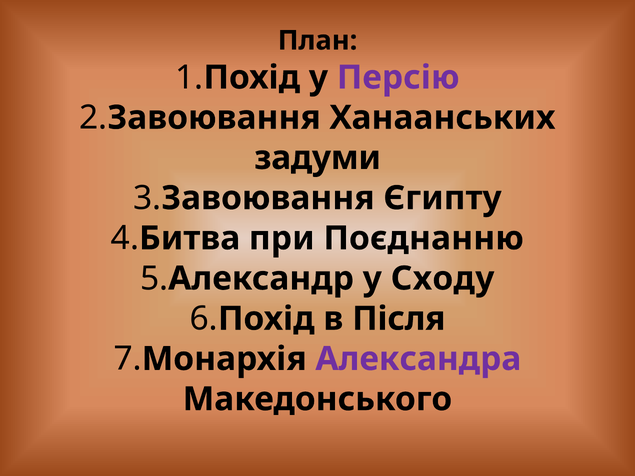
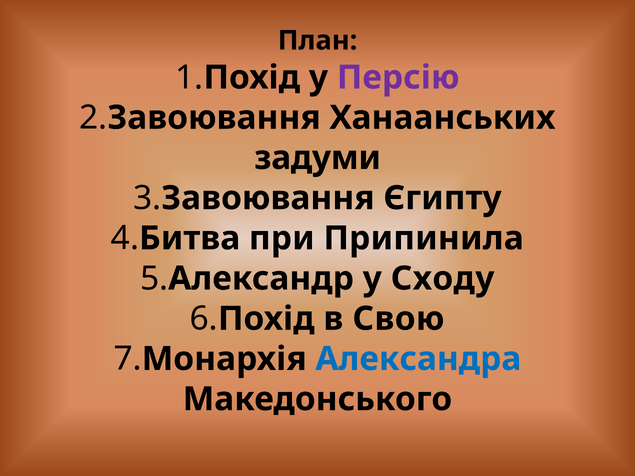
Поєднанню: Поєднанню -> Припинила
Після: Після -> Свою
Александра colour: purple -> blue
